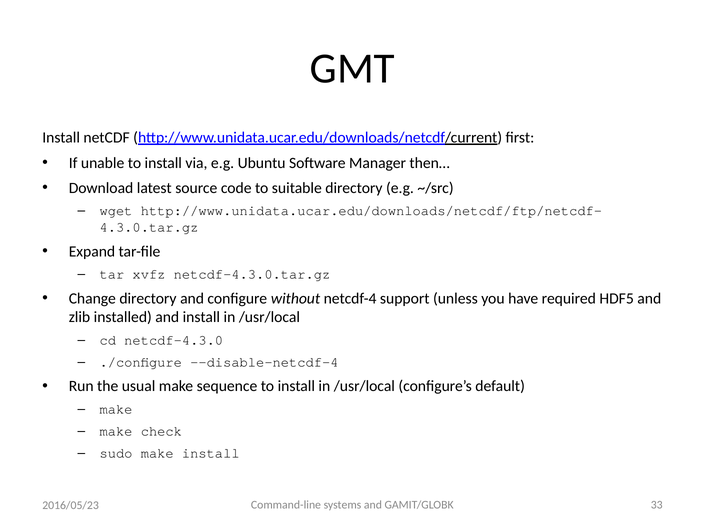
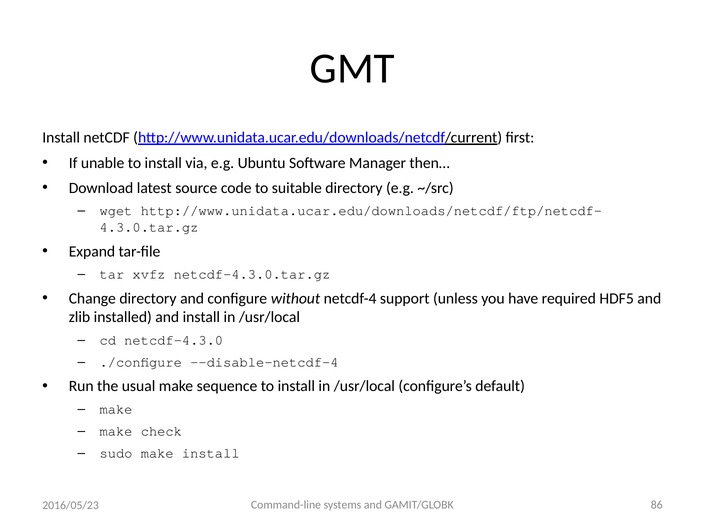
33: 33 -> 86
